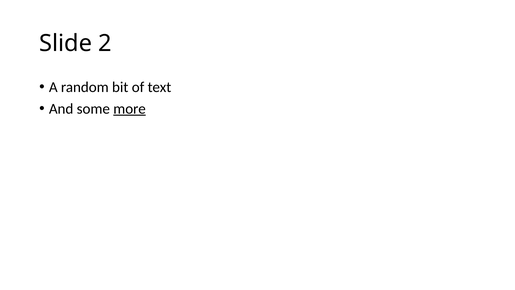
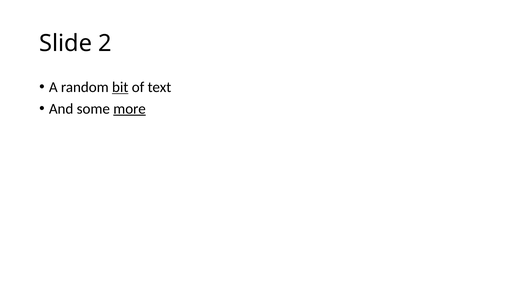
bit underline: none -> present
